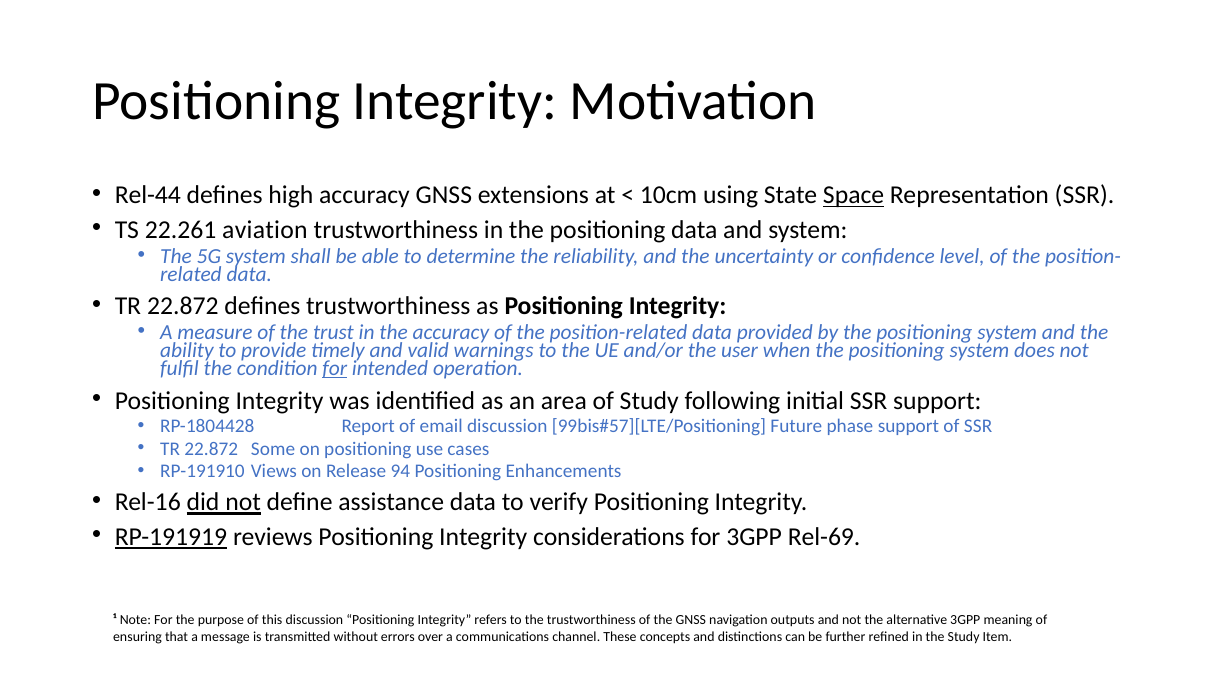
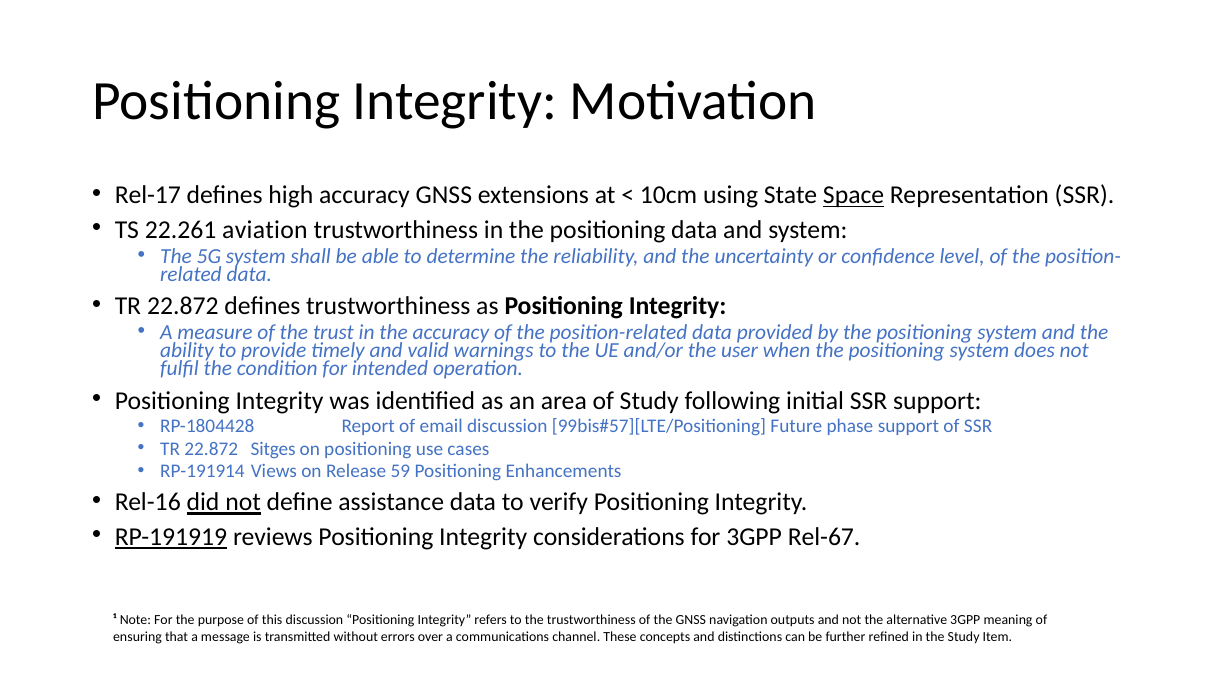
Rel-44: Rel-44 -> Rel-17
for at (335, 369) underline: present -> none
Some: Some -> Sitges
RP-191910: RP-191910 -> RP-191914
94: 94 -> 59
Rel-69: Rel-69 -> Rel-67
